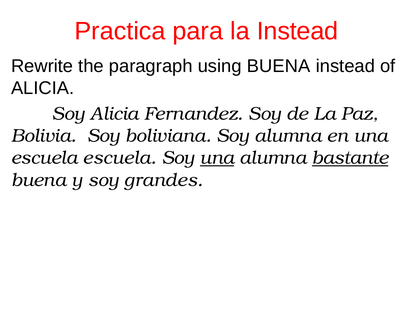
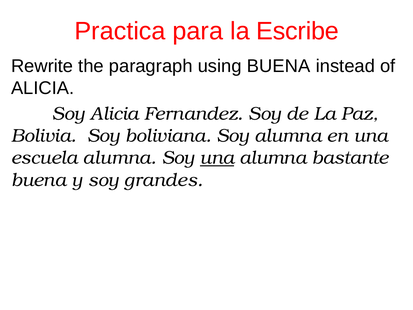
la Instead: Instead -> Escribe
escuela escuela: escuela -> alumna
bastante underline: present -> none
